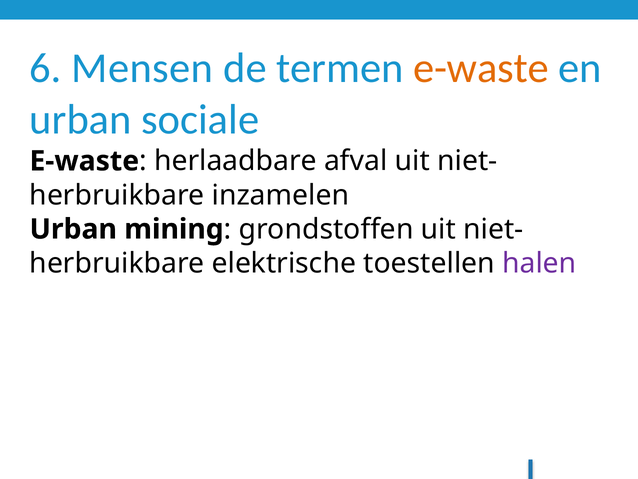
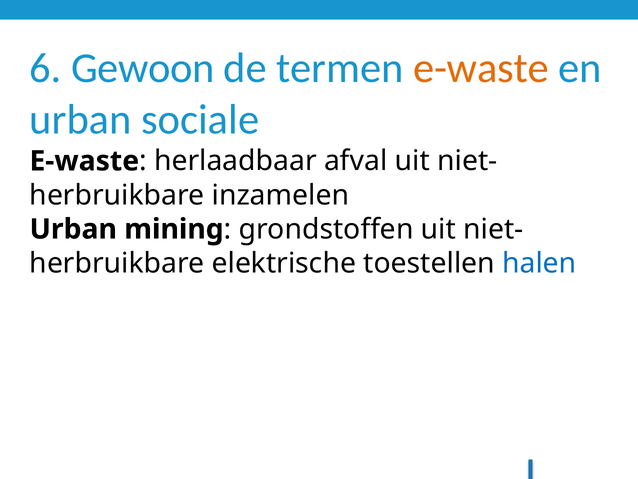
Mensen: Mensen -> Gewoon
herlaadbare: herlaadbare -> herlaadbaar
halen colour: purple -> blue
